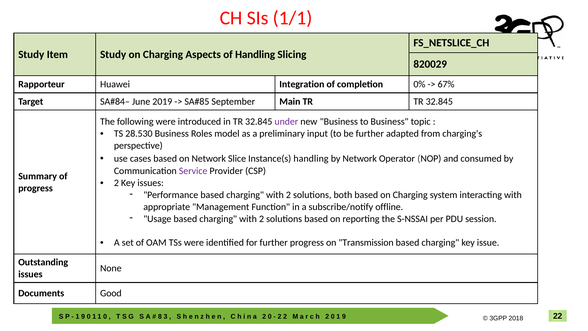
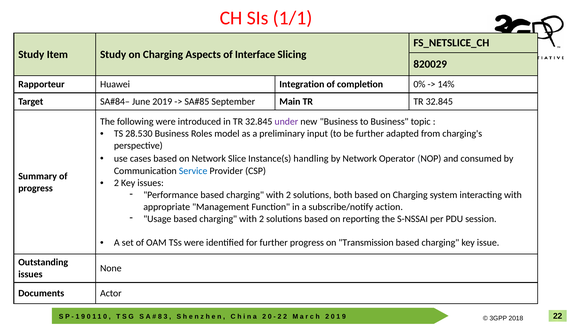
of Handling: Handling -> Interface
67%: 67% -> 14%
Service colour: purple -> blue
offline: offline -> action
Good: Good -> Actor
